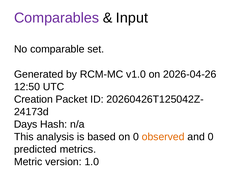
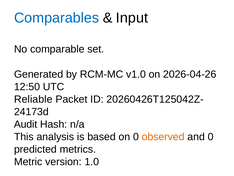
Comparables colour: purple -> blue
Creation: Creation -> Reliable
Days: Days -> Audit
